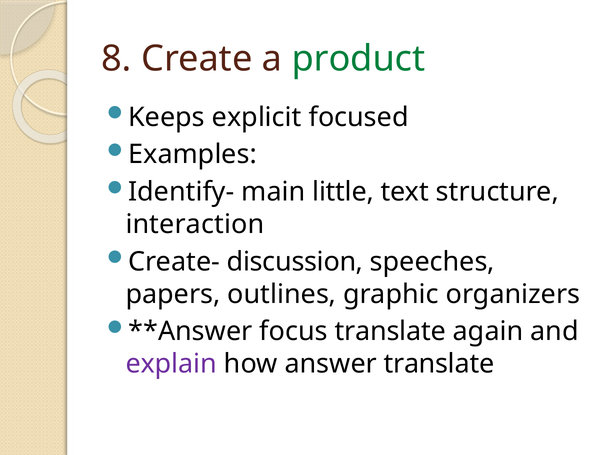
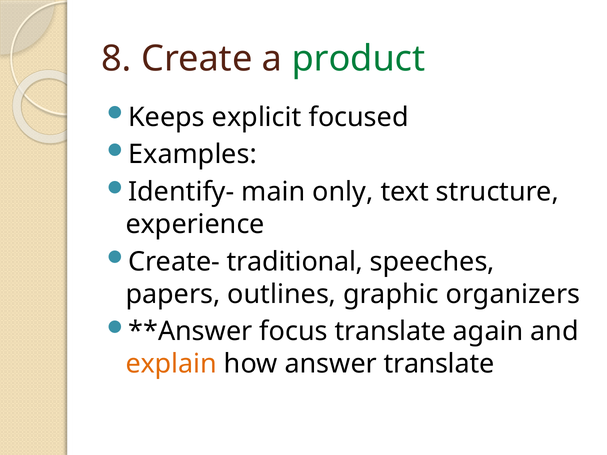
little: little -> only
interaction: interaction -> experience
discussion: discussion -> traditional
explain colour: purple -> orange
